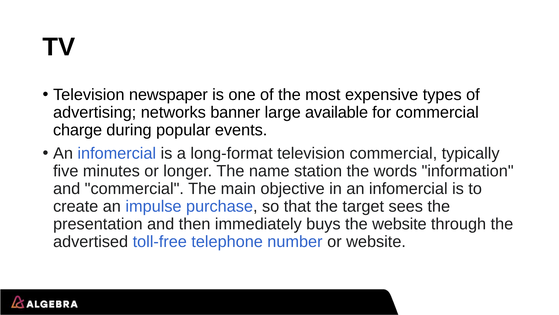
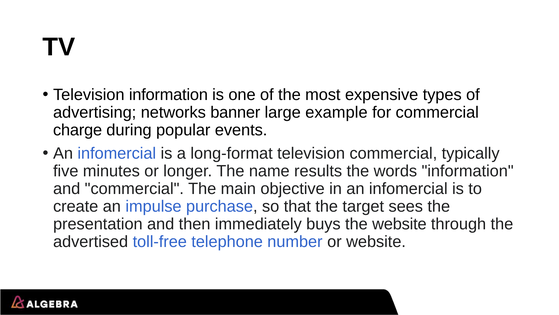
Television newspaper: newspaper -> information
available: available -> example
station: station -> results
